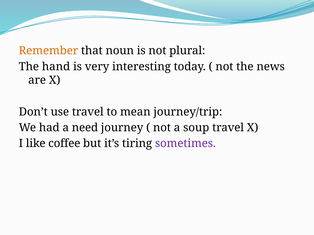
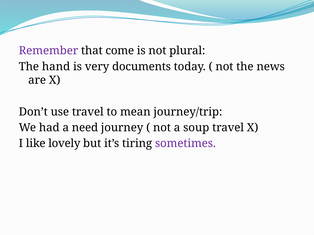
Remember colour: orange -> purple
noun: noun -> come
interesting: interesting -> documents
coffee: coffee -> lovely
